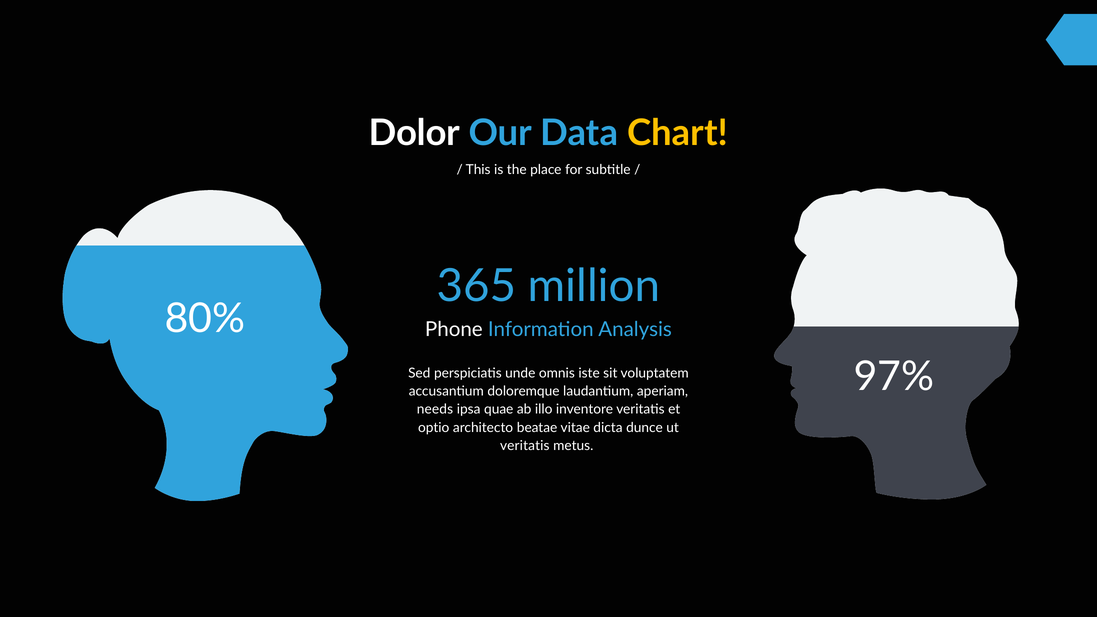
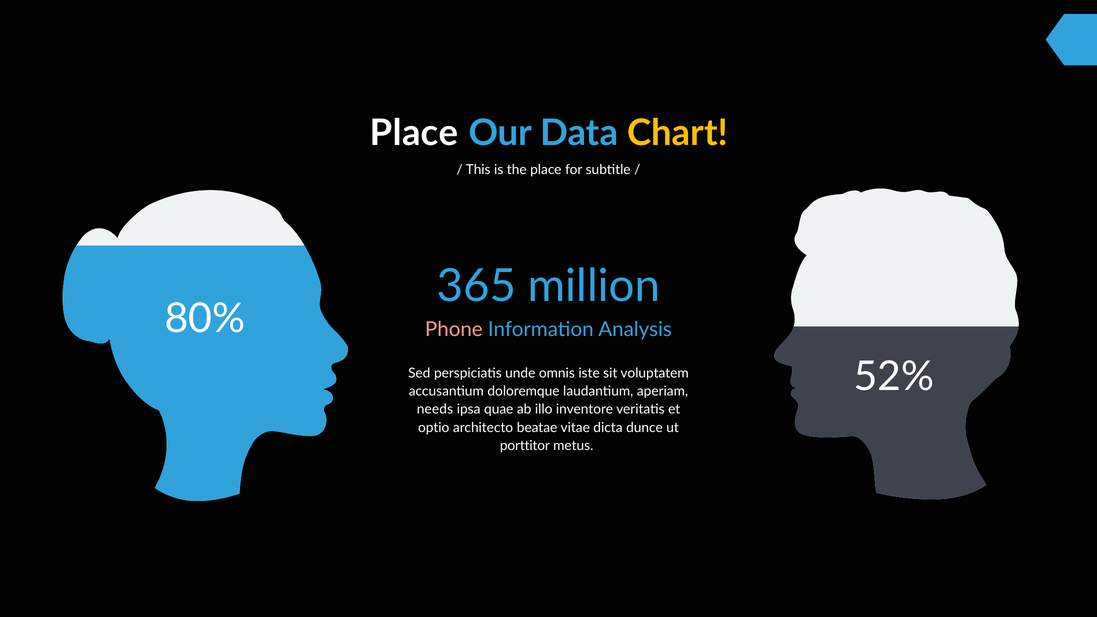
Dolor at (414, 133): Dolor -> Place
Phone colour: white -> pink
97%: 97% -> 52%
veritatis at (525, 446): veritatis -> porttitor
